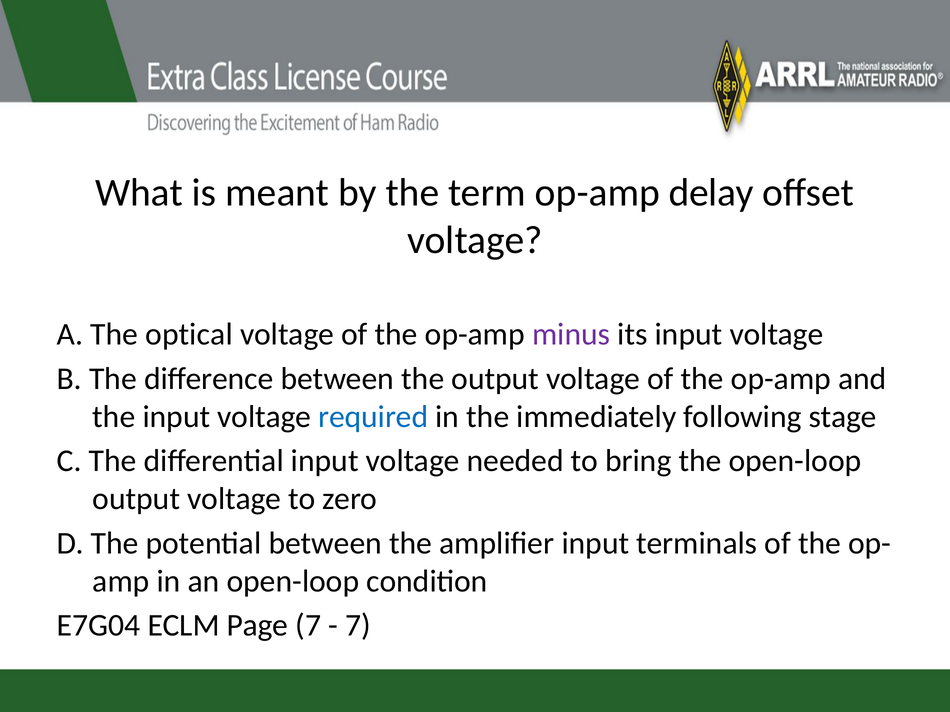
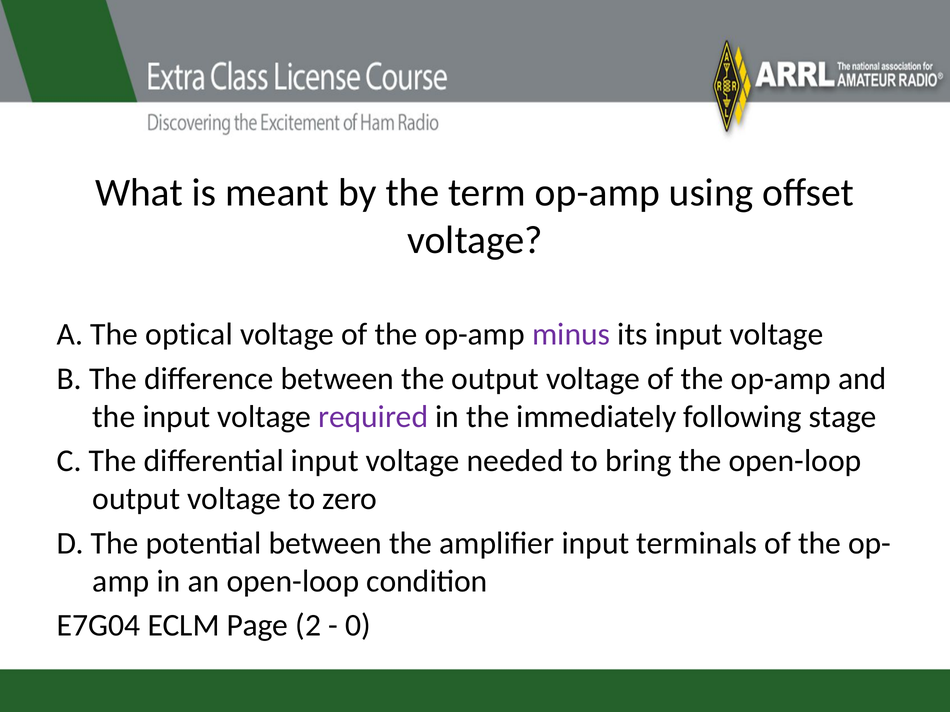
delay: delay -> using
required colour: blue -> purple
Page 7: 7 -> 2
7 at (358, 626): 7 -> 0
